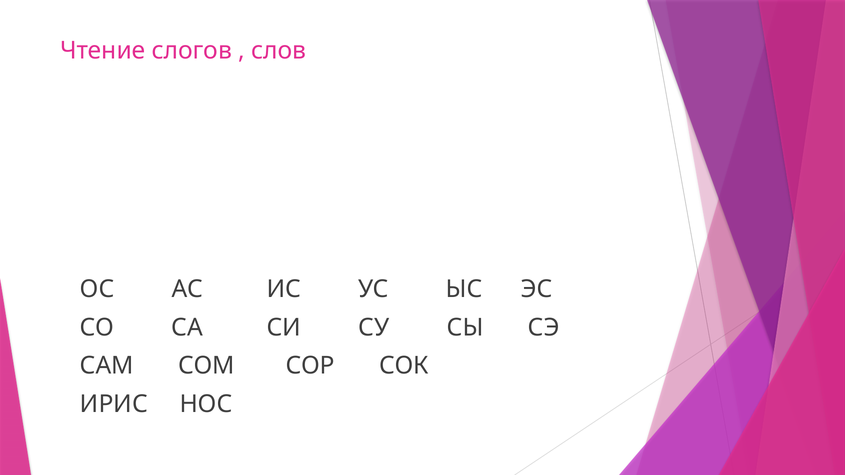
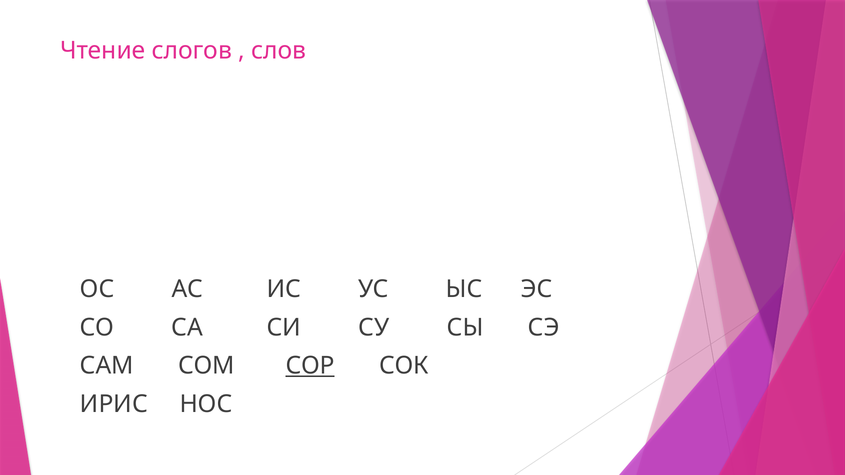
СОР underline: none -> present
